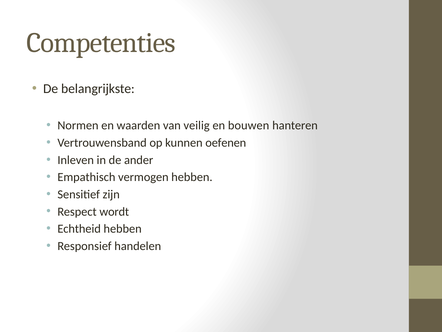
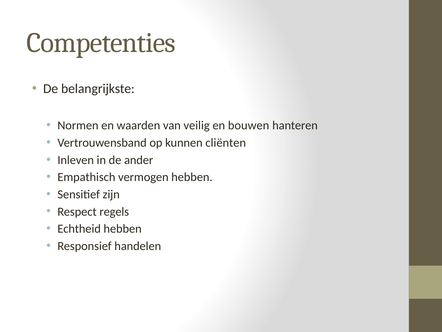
oefenen: oefenen -> cliënten
wordt: wordt -> regels
